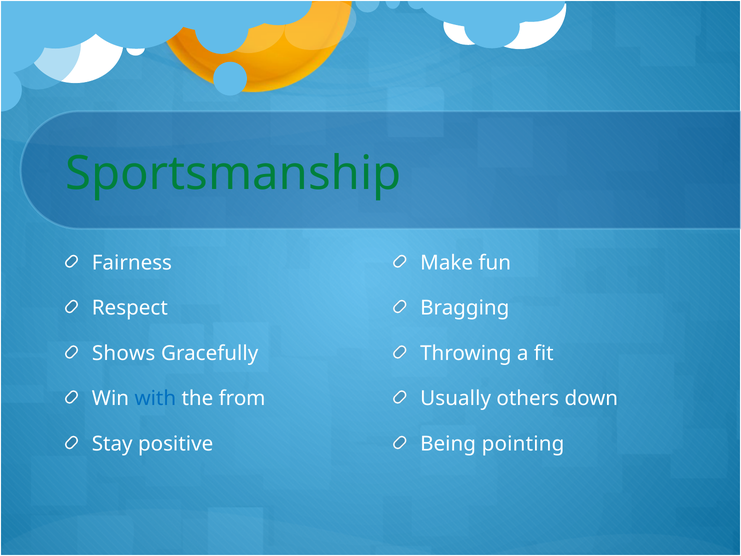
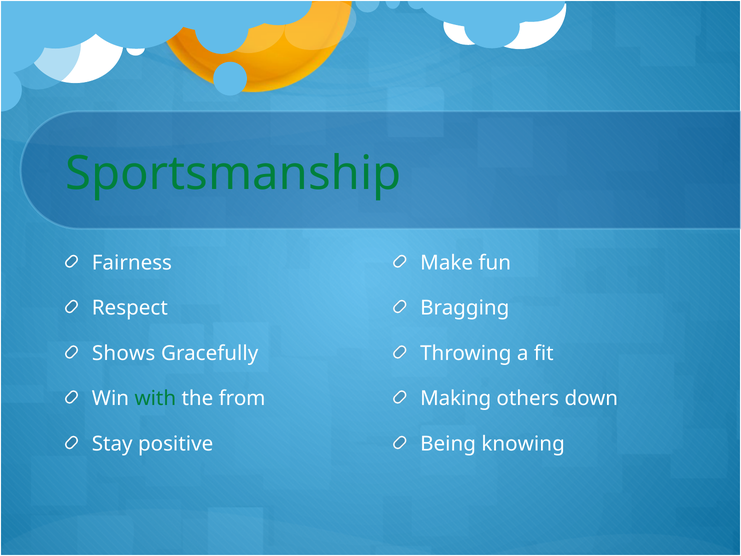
with colour: blue -> green
Usually: Usually -> Making
pointing: pointing -> knowing
